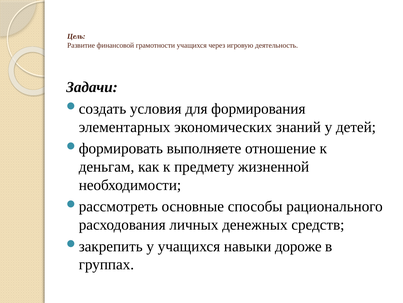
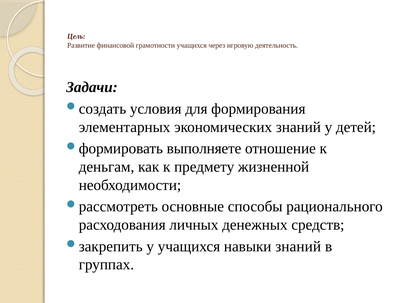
навыки дороже: дороже -> знаний
